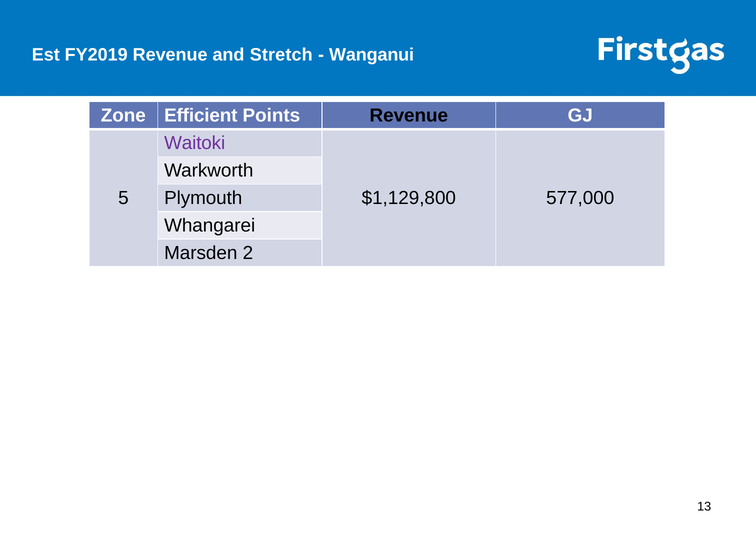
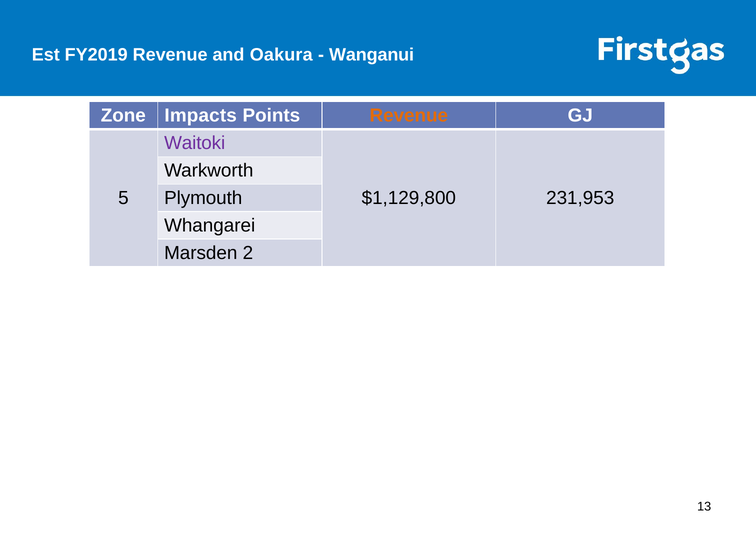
Stretch: Stretch -> Oakura
Efficient: Efficient -> Impacts
Revenue at (409, 116) colour: black -> orange
577,000: 577,000 -> 231,953
